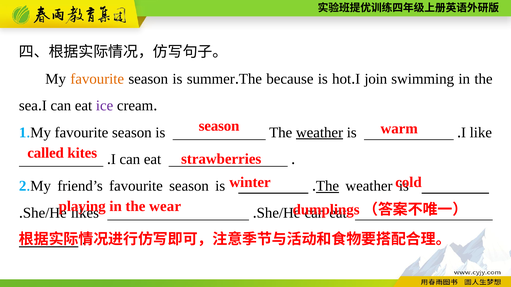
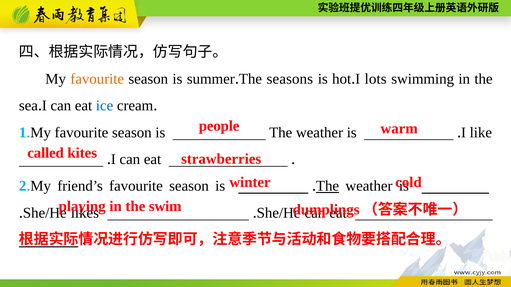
because: because -> seasons
join: join -> lots
ice colour: purple -> blue
season at (219, 126): season -> people
weather at (320, 133) underline: present -> none
wear: wear -> swim
